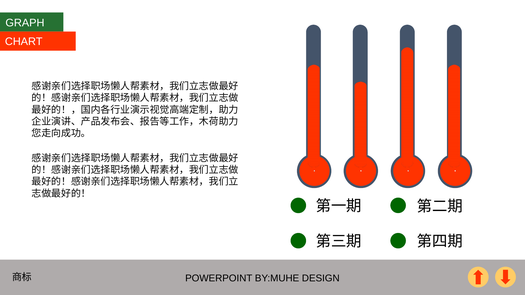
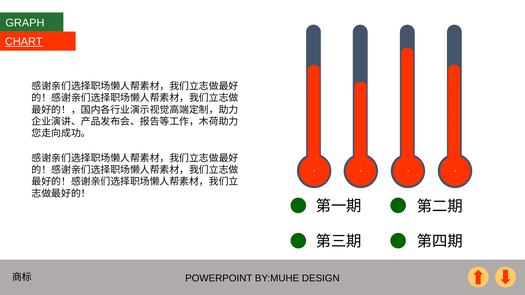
CHART underline: none -> present
